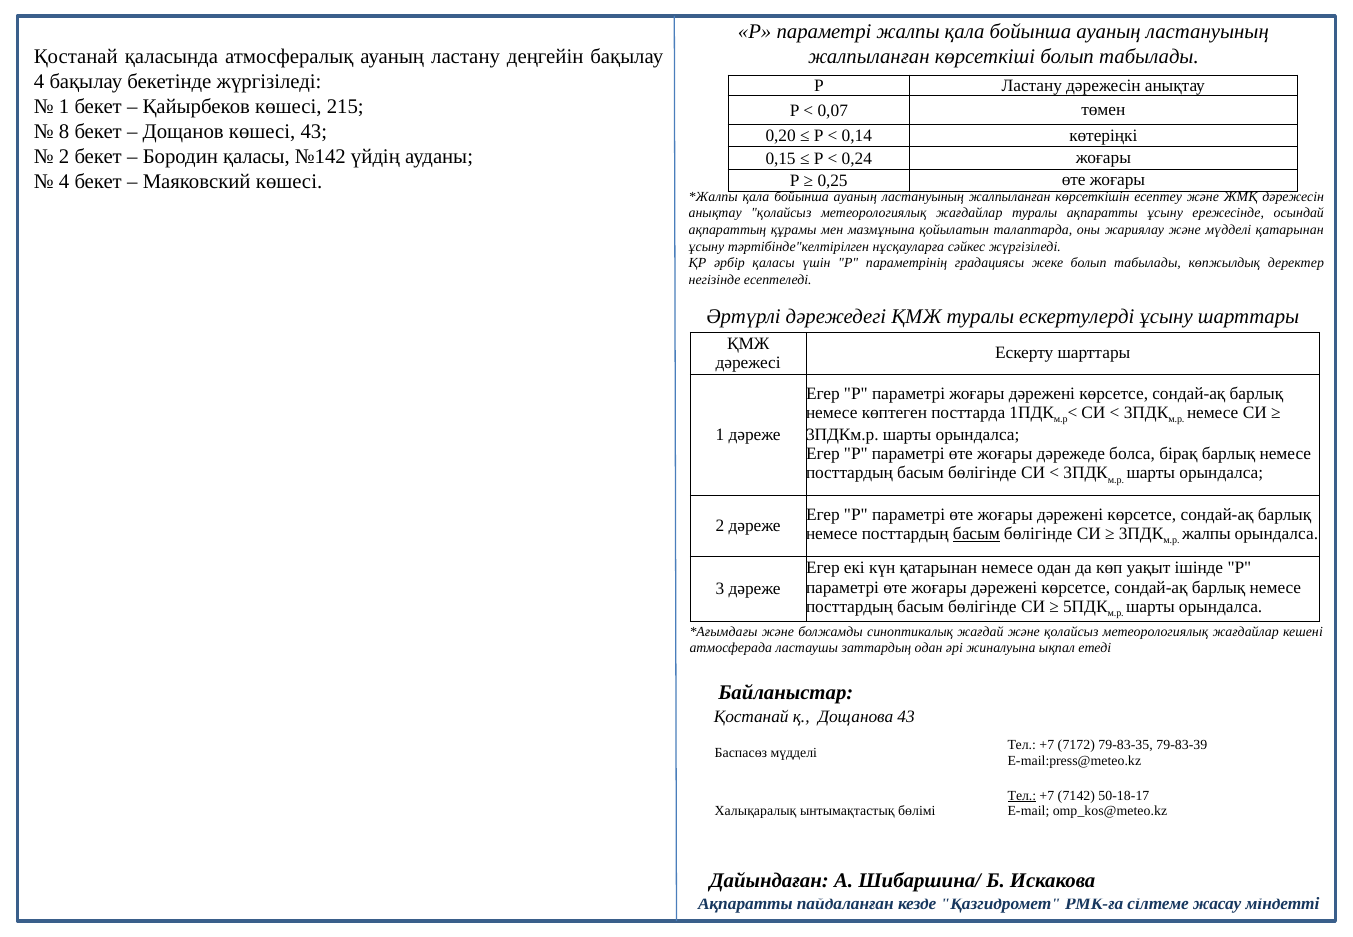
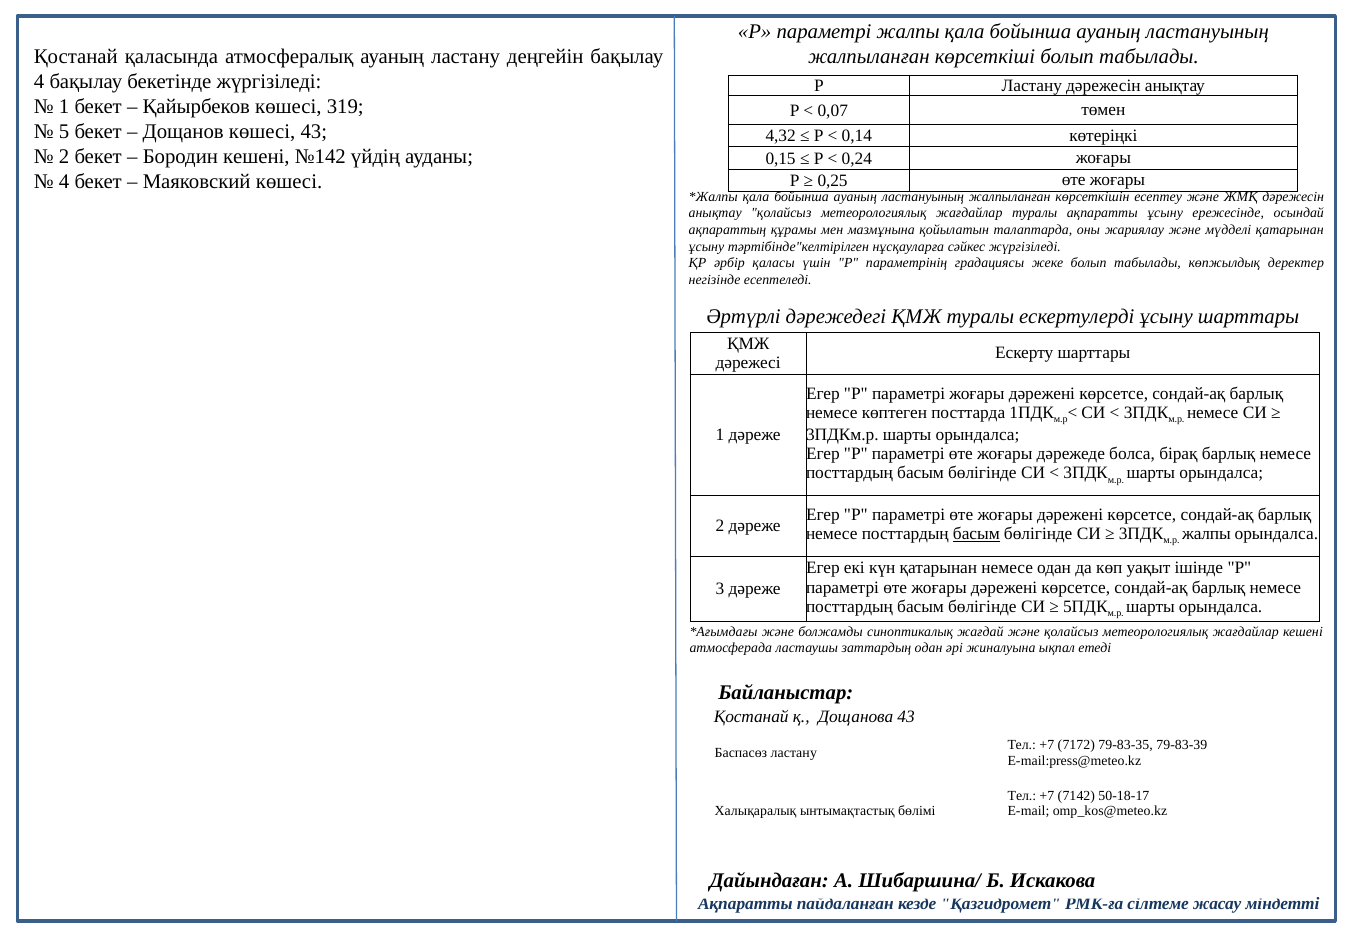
215: 215 -> 319
8: 8 -> 5
0,20: 0,20 -> 4,32
Бородин қаласы: қаласы -> кешені
Баспасөз мүдделі: мүдделі -> ластану
Тел at (1022, 795) underline: present -> none
